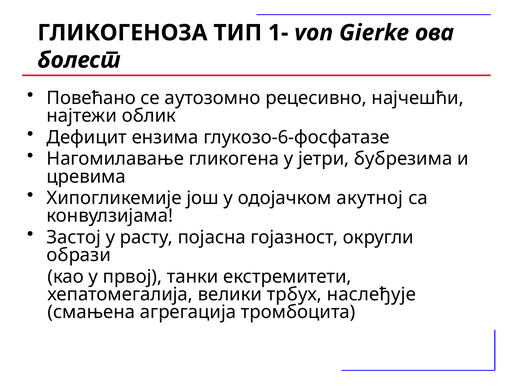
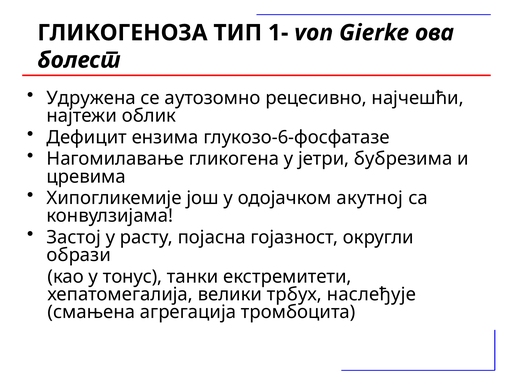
Повећано: Повећано -> Удружена
првој: првој -> тонус
